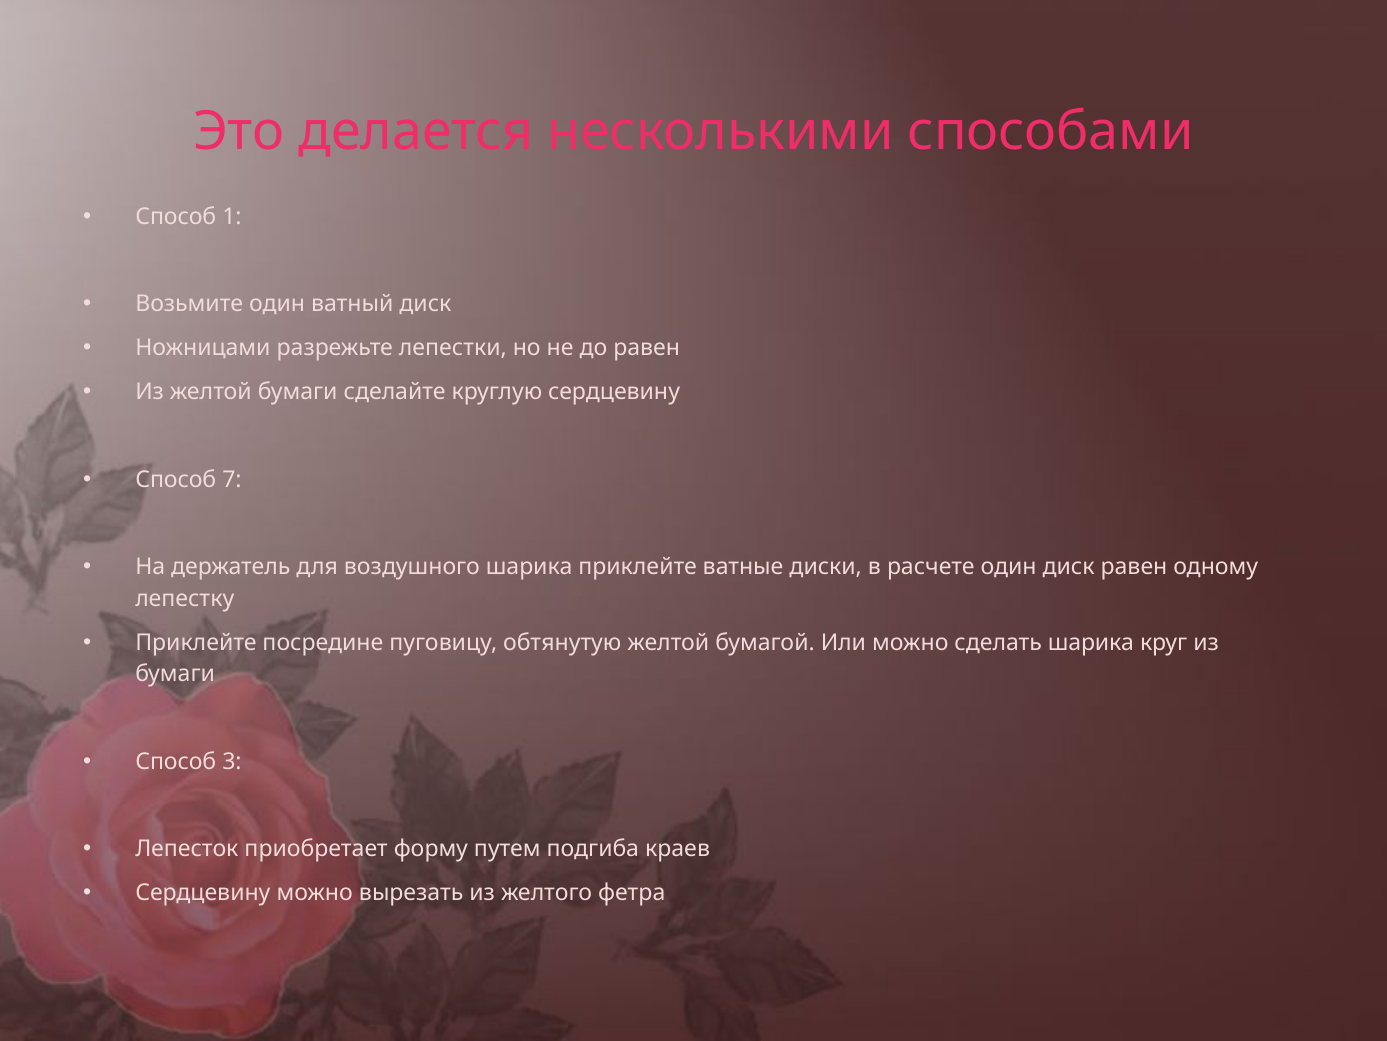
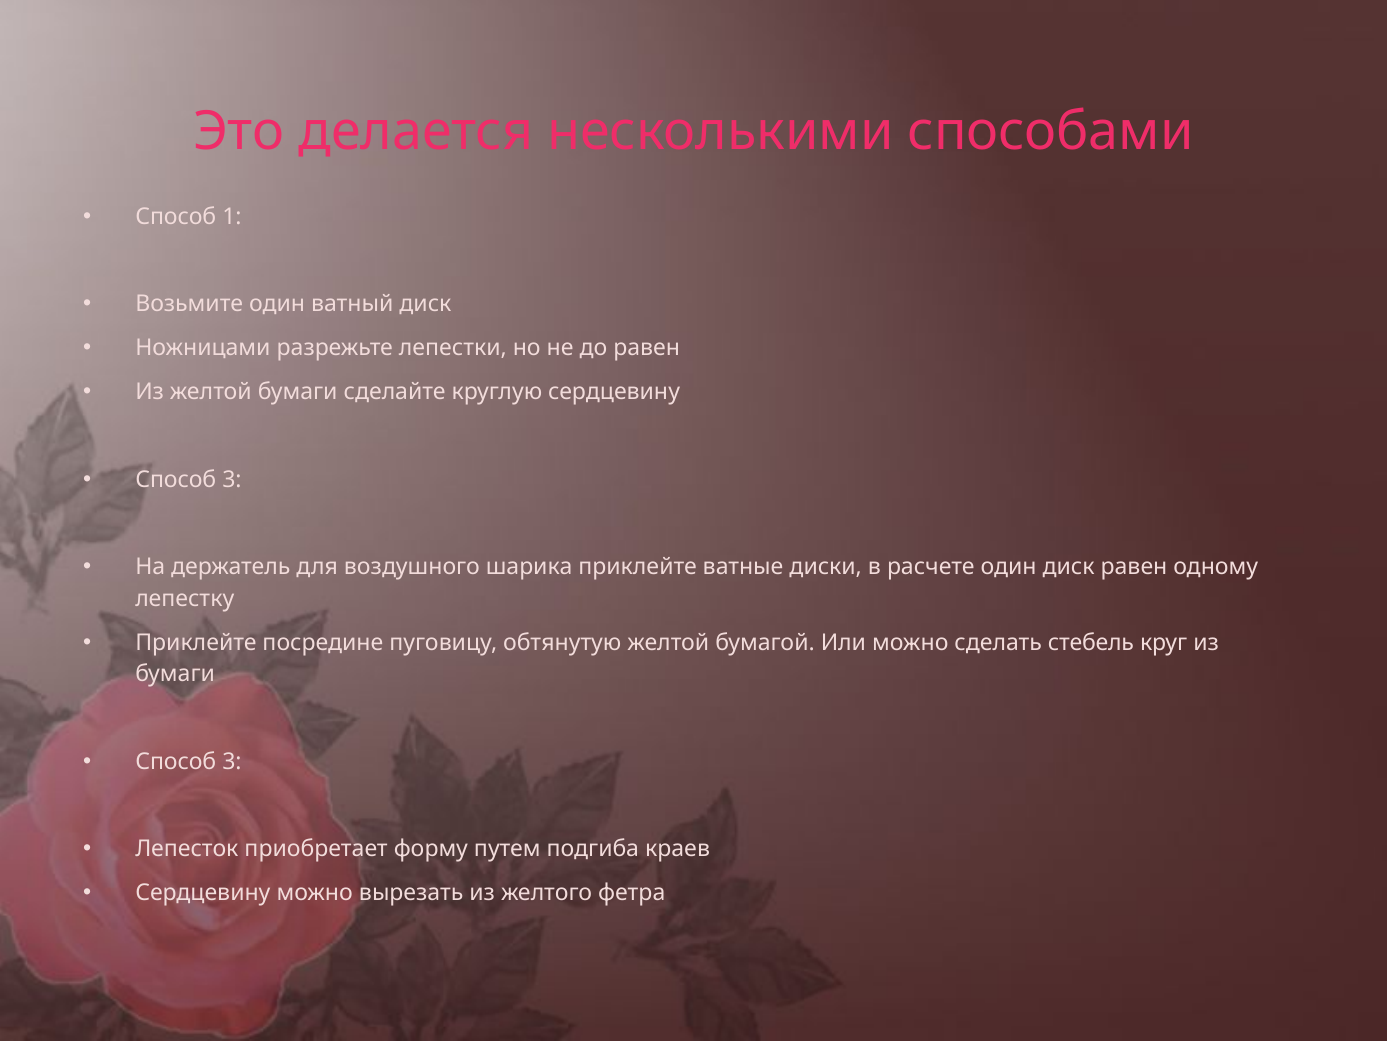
7 at (232, 479): 7 -> 3
сделать шарика: шарика -> стебель
